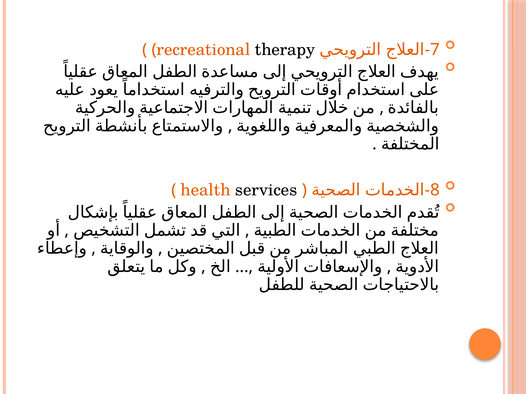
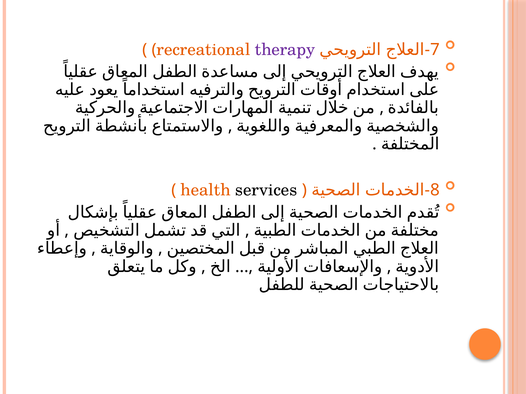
therapy colour: black -> purple
